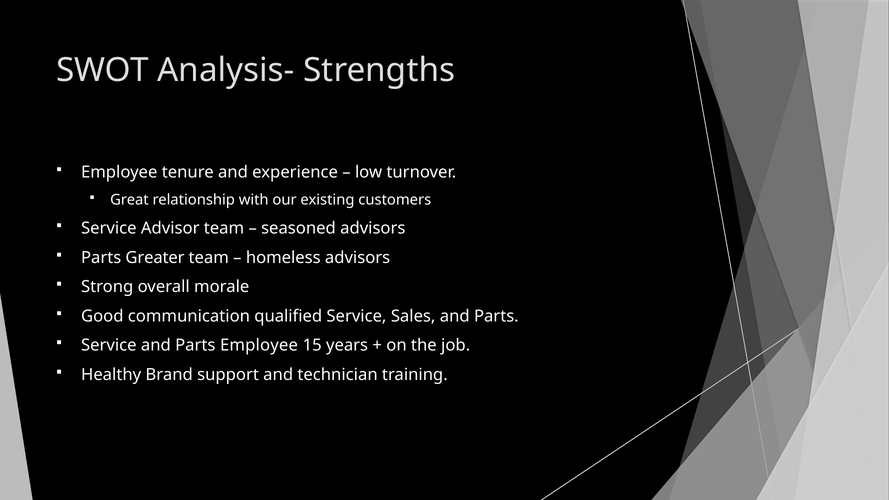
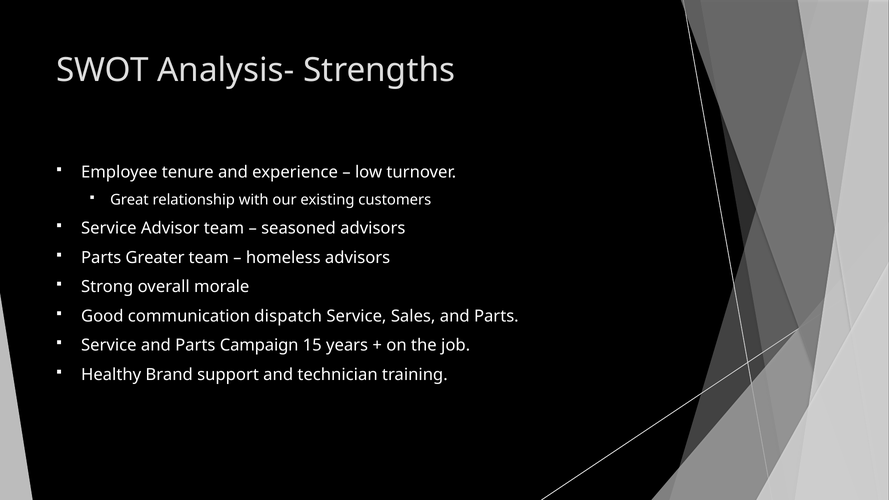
qualified: qualified -> dispatch
Parts Employee: Employee -> Campaign
